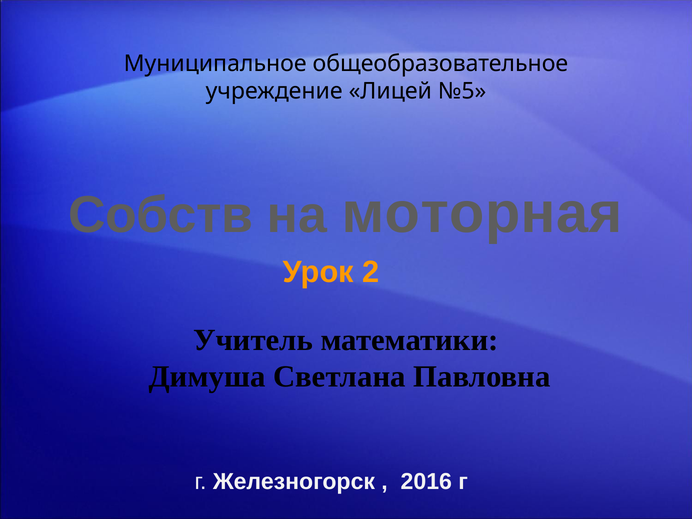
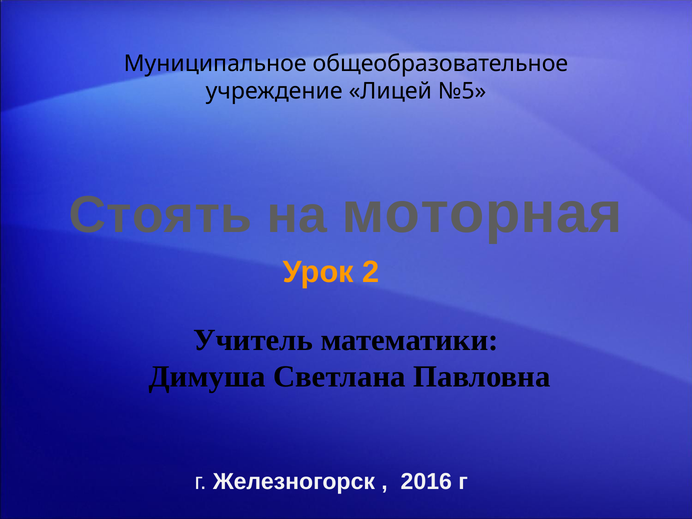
Собств: Собств -> Стоять
